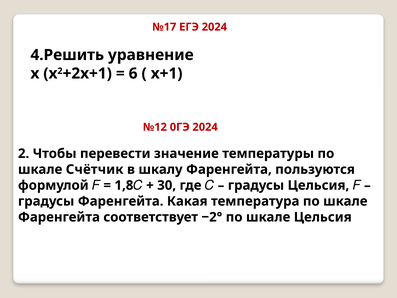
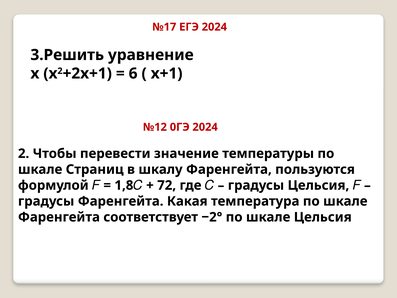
4.Решить: 4.Решить -> 3.Решить
Счётчик: Счётчик -> Страниц
30: 30 -> 72
